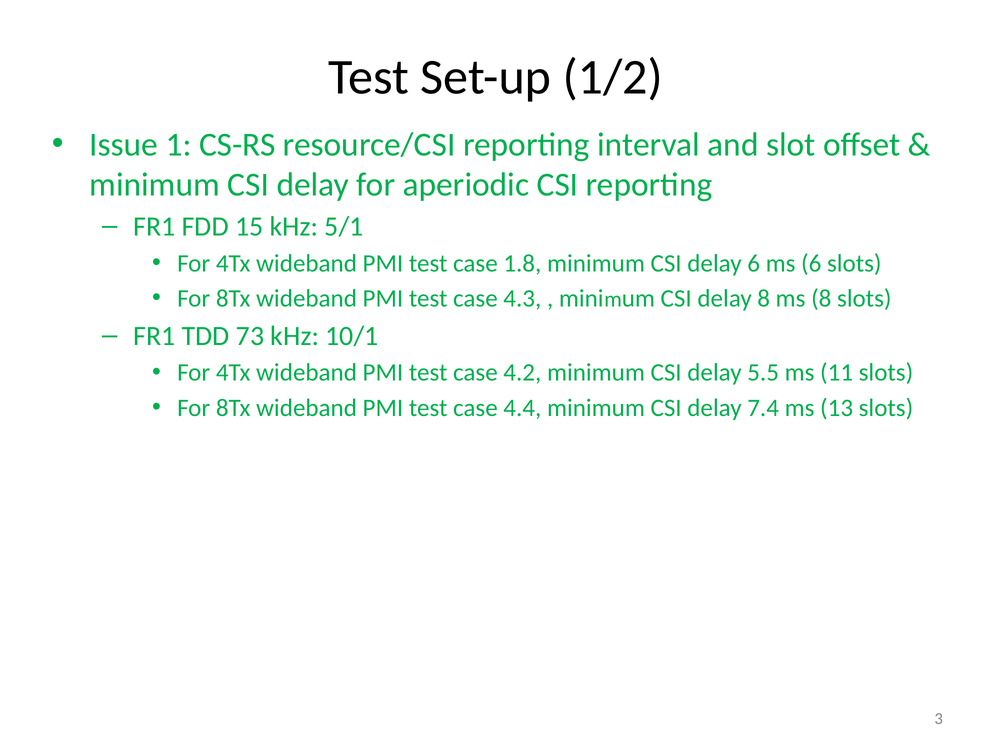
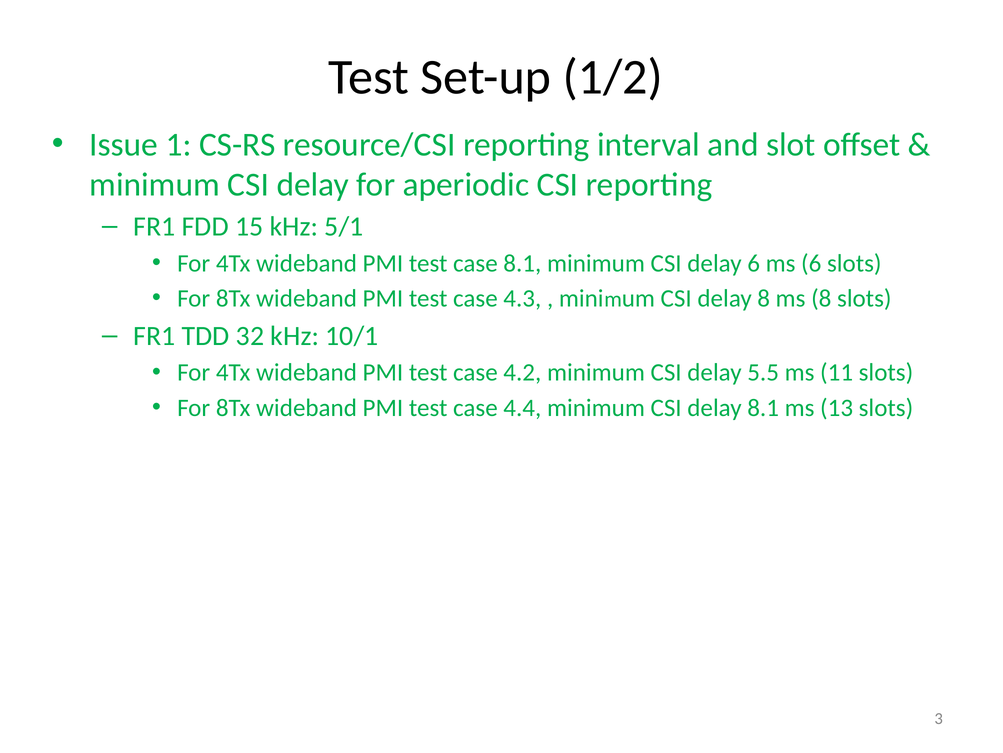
case 1.8: 1.8 -> 8.1
73: 73 -> 32
delay 7.4: 7.4 -> 8.1
